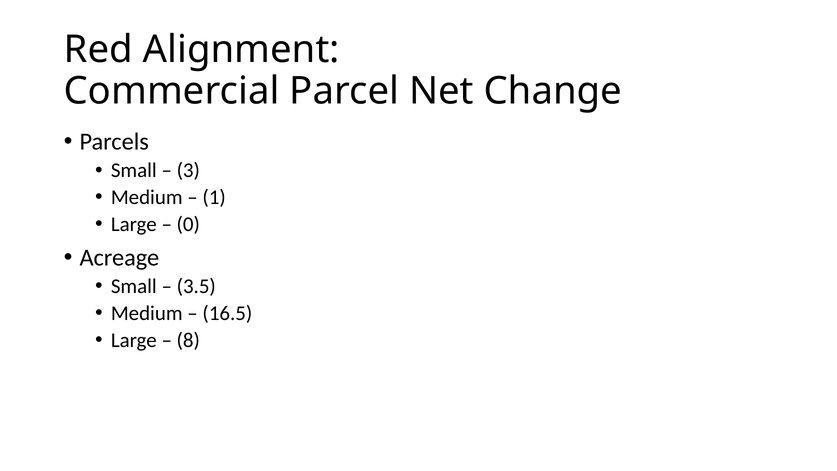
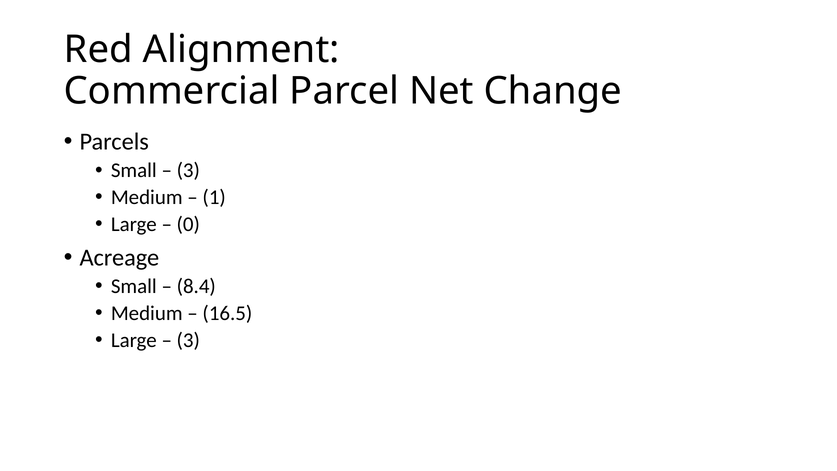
3.5: 3.5 -> 8.4
8 at (188, 340): 8 -> 3
